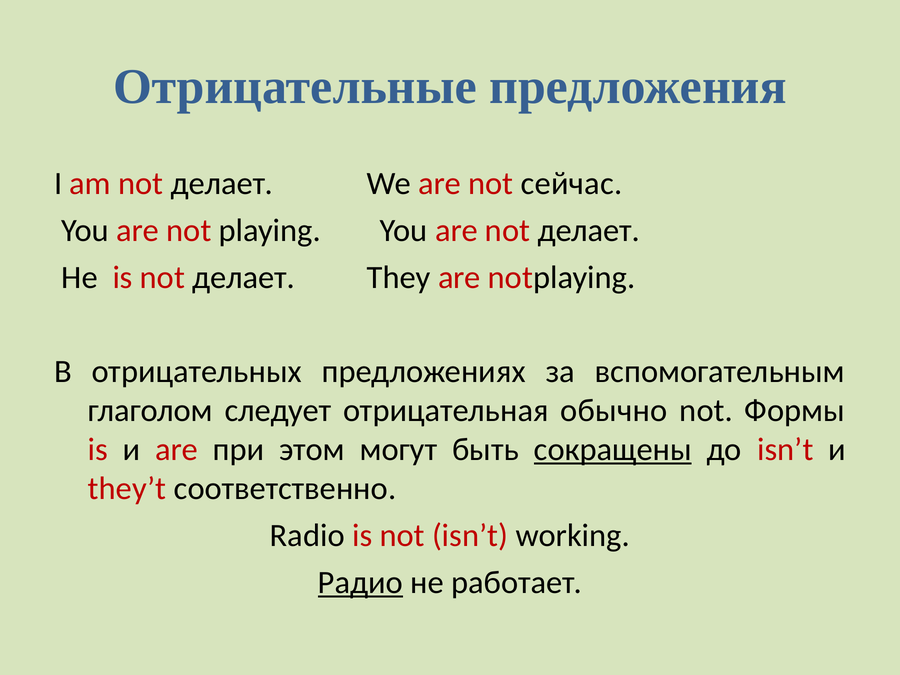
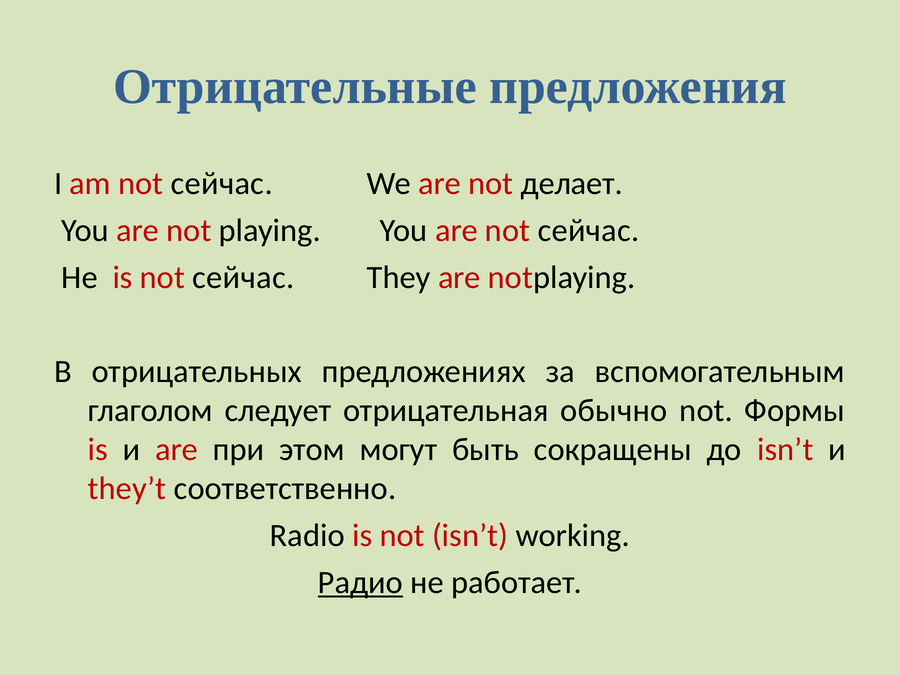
am not делает: делает -> сейчас
сейчас: сейчас -> делает
are not делает: делает -> сейчас
is not делает: делает -> сейчас
сокращены underline: present -> none
